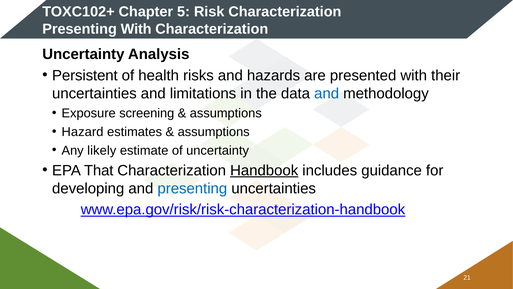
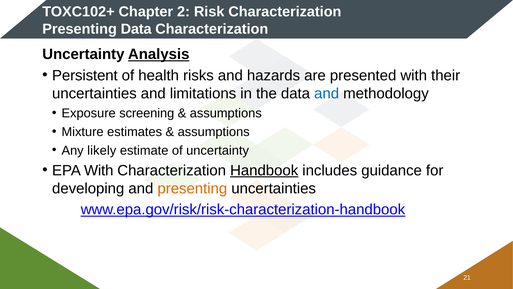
5: 5 -> 2
Presenting With: With -> Data
Analysis underline: none -> present
Hazard: Hazard -> Mixture
EPA That: That -> With
presenting at (192, 188) colour: blue -> orange
